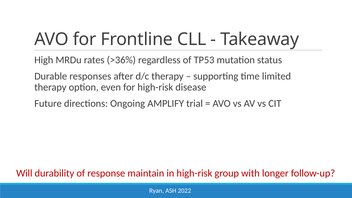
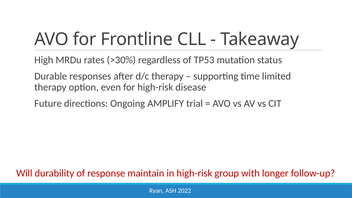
>36%: >36% -> >30%
